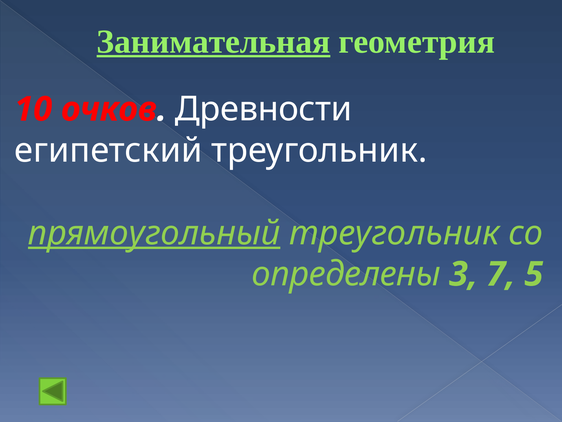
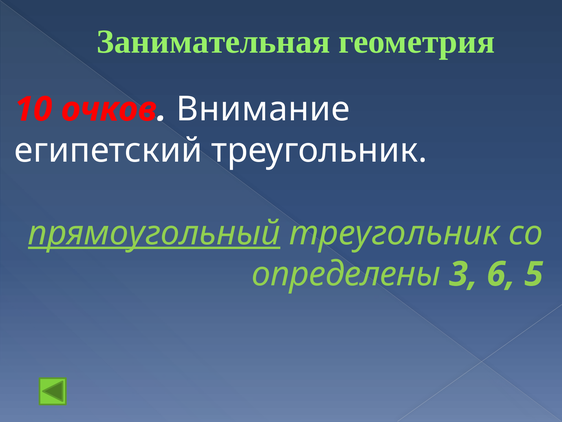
Занимательная underline: present -> none
Древности: Древности -> Внимание
7: 7 -> 6
